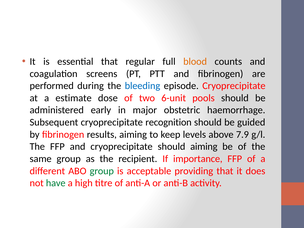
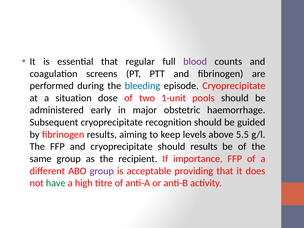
blood colour: orange -> purple
estimate: estimate -> situation
6-unit: 6-unit -> 1-unit
7.9: 7.9 -> 5.5
should aiming: aiming -> results
group at (102, 171) colour: green -> purple
